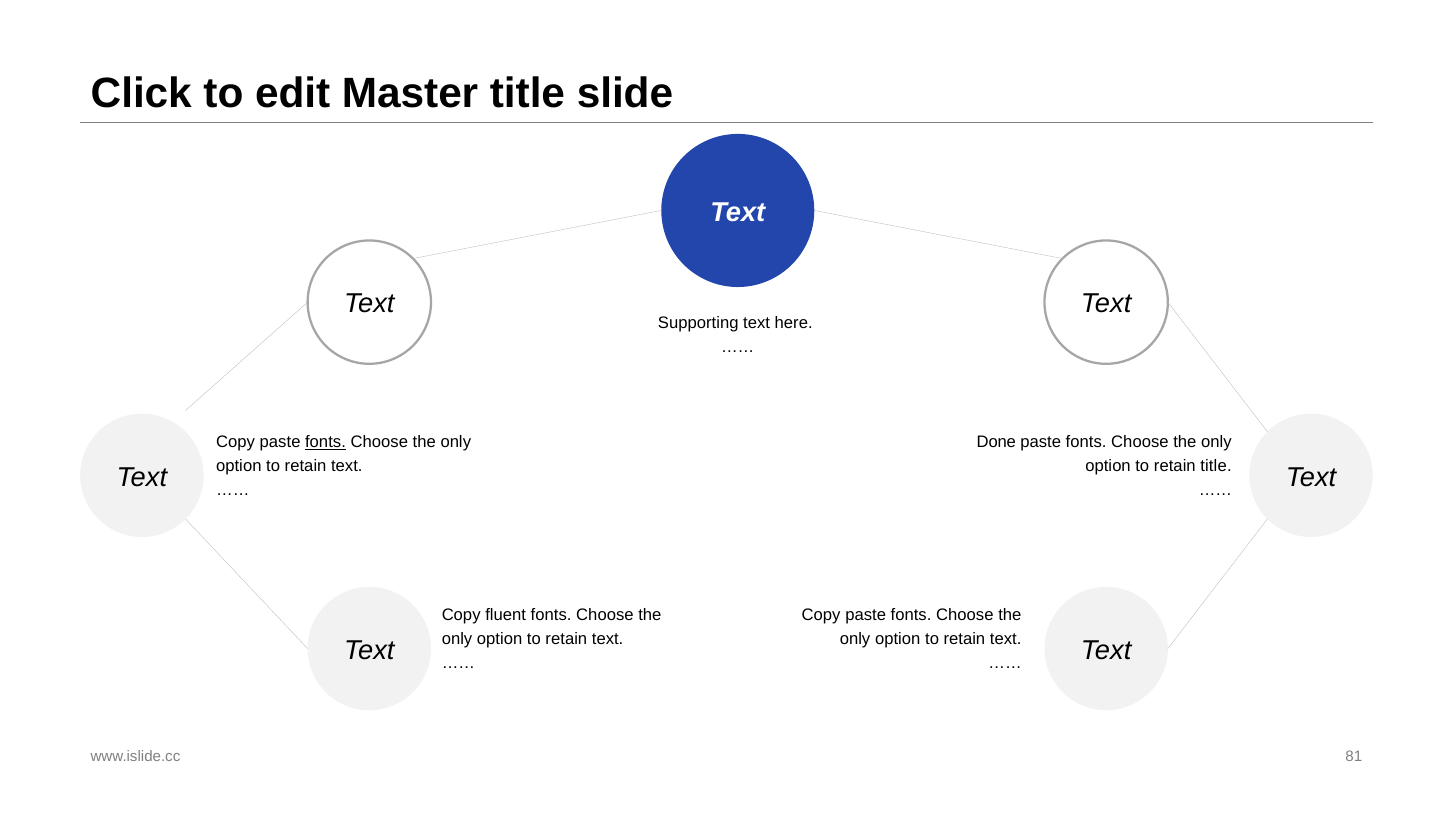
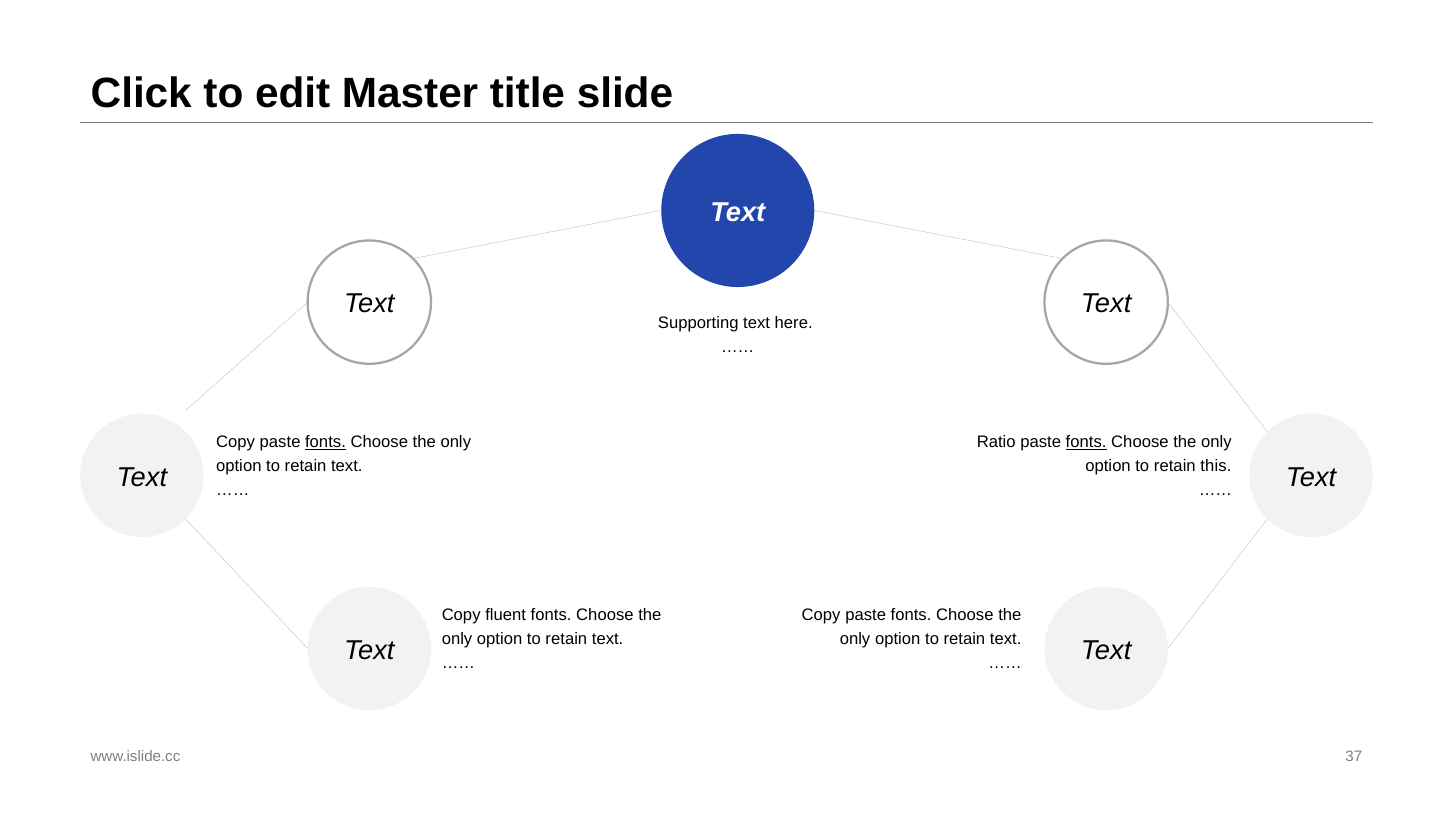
Done: Done -> Ratio
fonts at (1086, 442) underline: none -> present
retain title: title -> this
81: 81 -> 37
